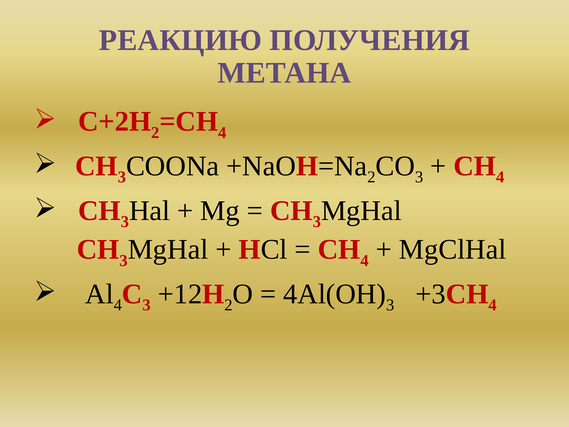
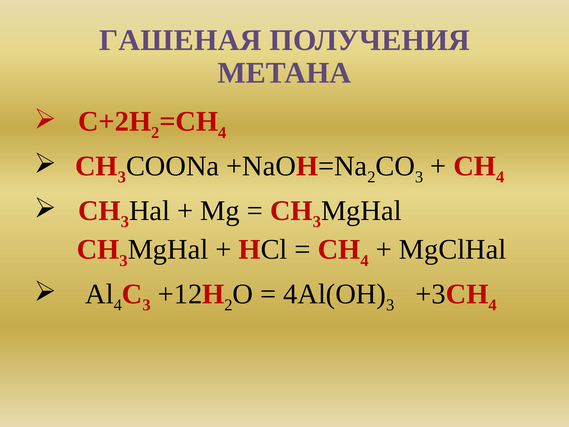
РЕАКЦИЮ: РЕАКЦИЮ -> ГАШЕНАЯ
